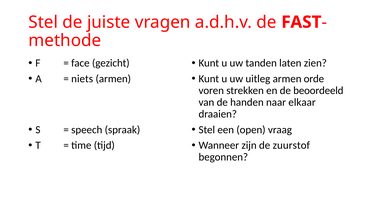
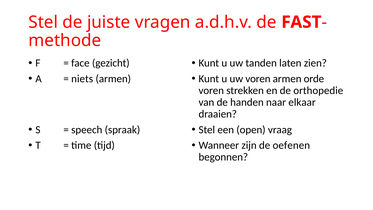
uw uitleg: uitleg -> voren
beoordeeld: beoordeeld -> orthopedie
zuurstof: zuurstof -> oefenen
